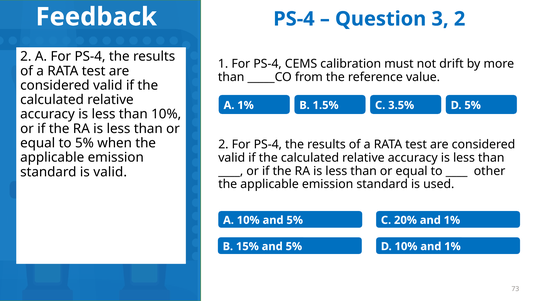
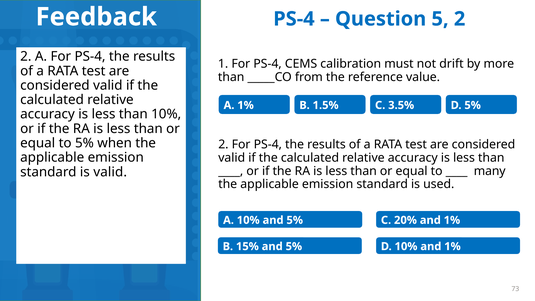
3: 3 -> 5
other: other -> many
